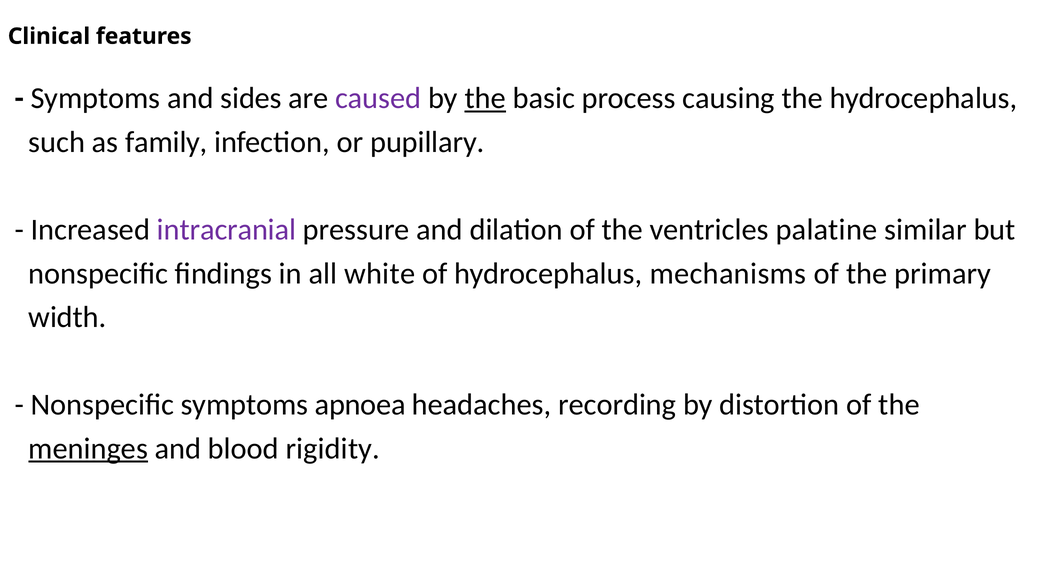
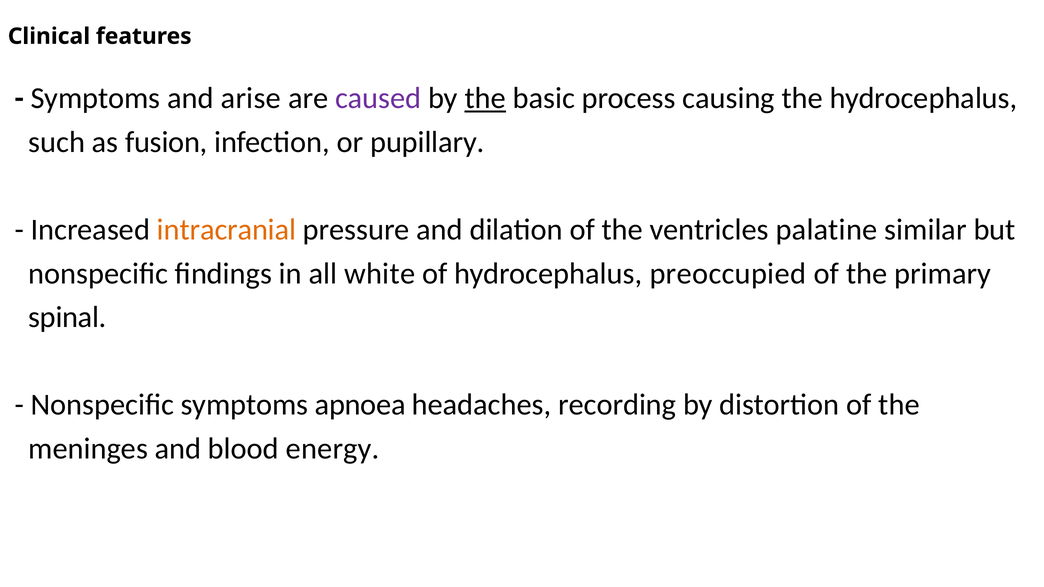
sides: sides -> arise
family: family -> fusion
intracranial colour: purple -> orange
mechanisms: mechanisms -> preoccupied
width: width -> spinal
meninges underline: present -> none
rigidity: rigidity -> energy
